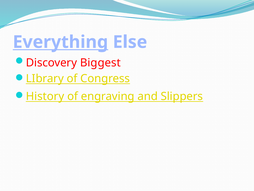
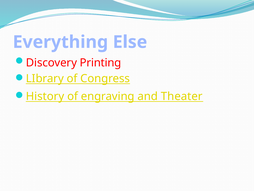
Everything underline: present -> none
Biggest: Biggest -> Printing
Slippers: Slippers -> Theater
